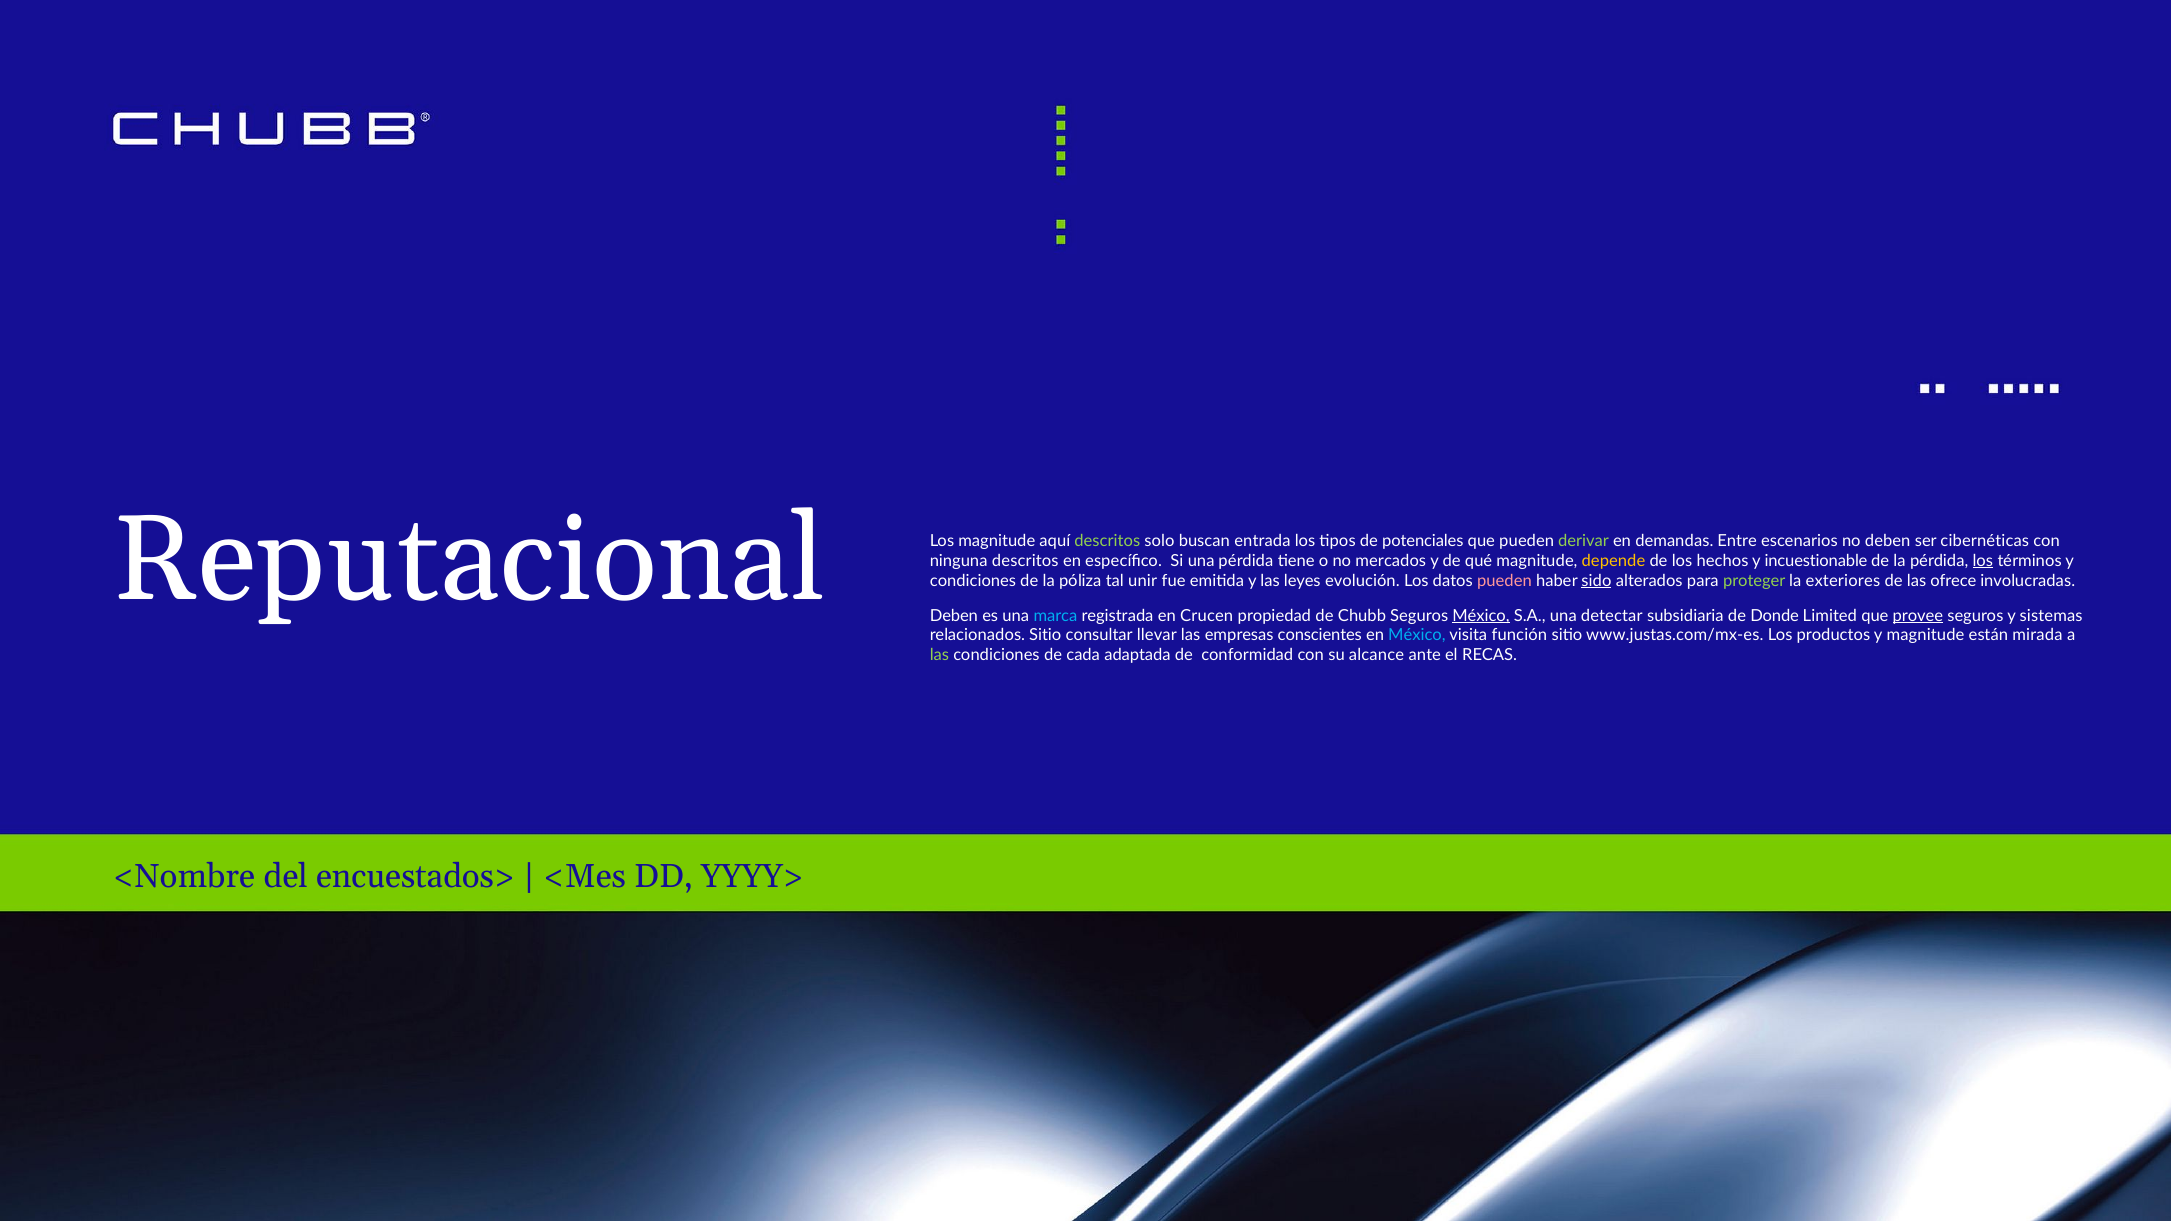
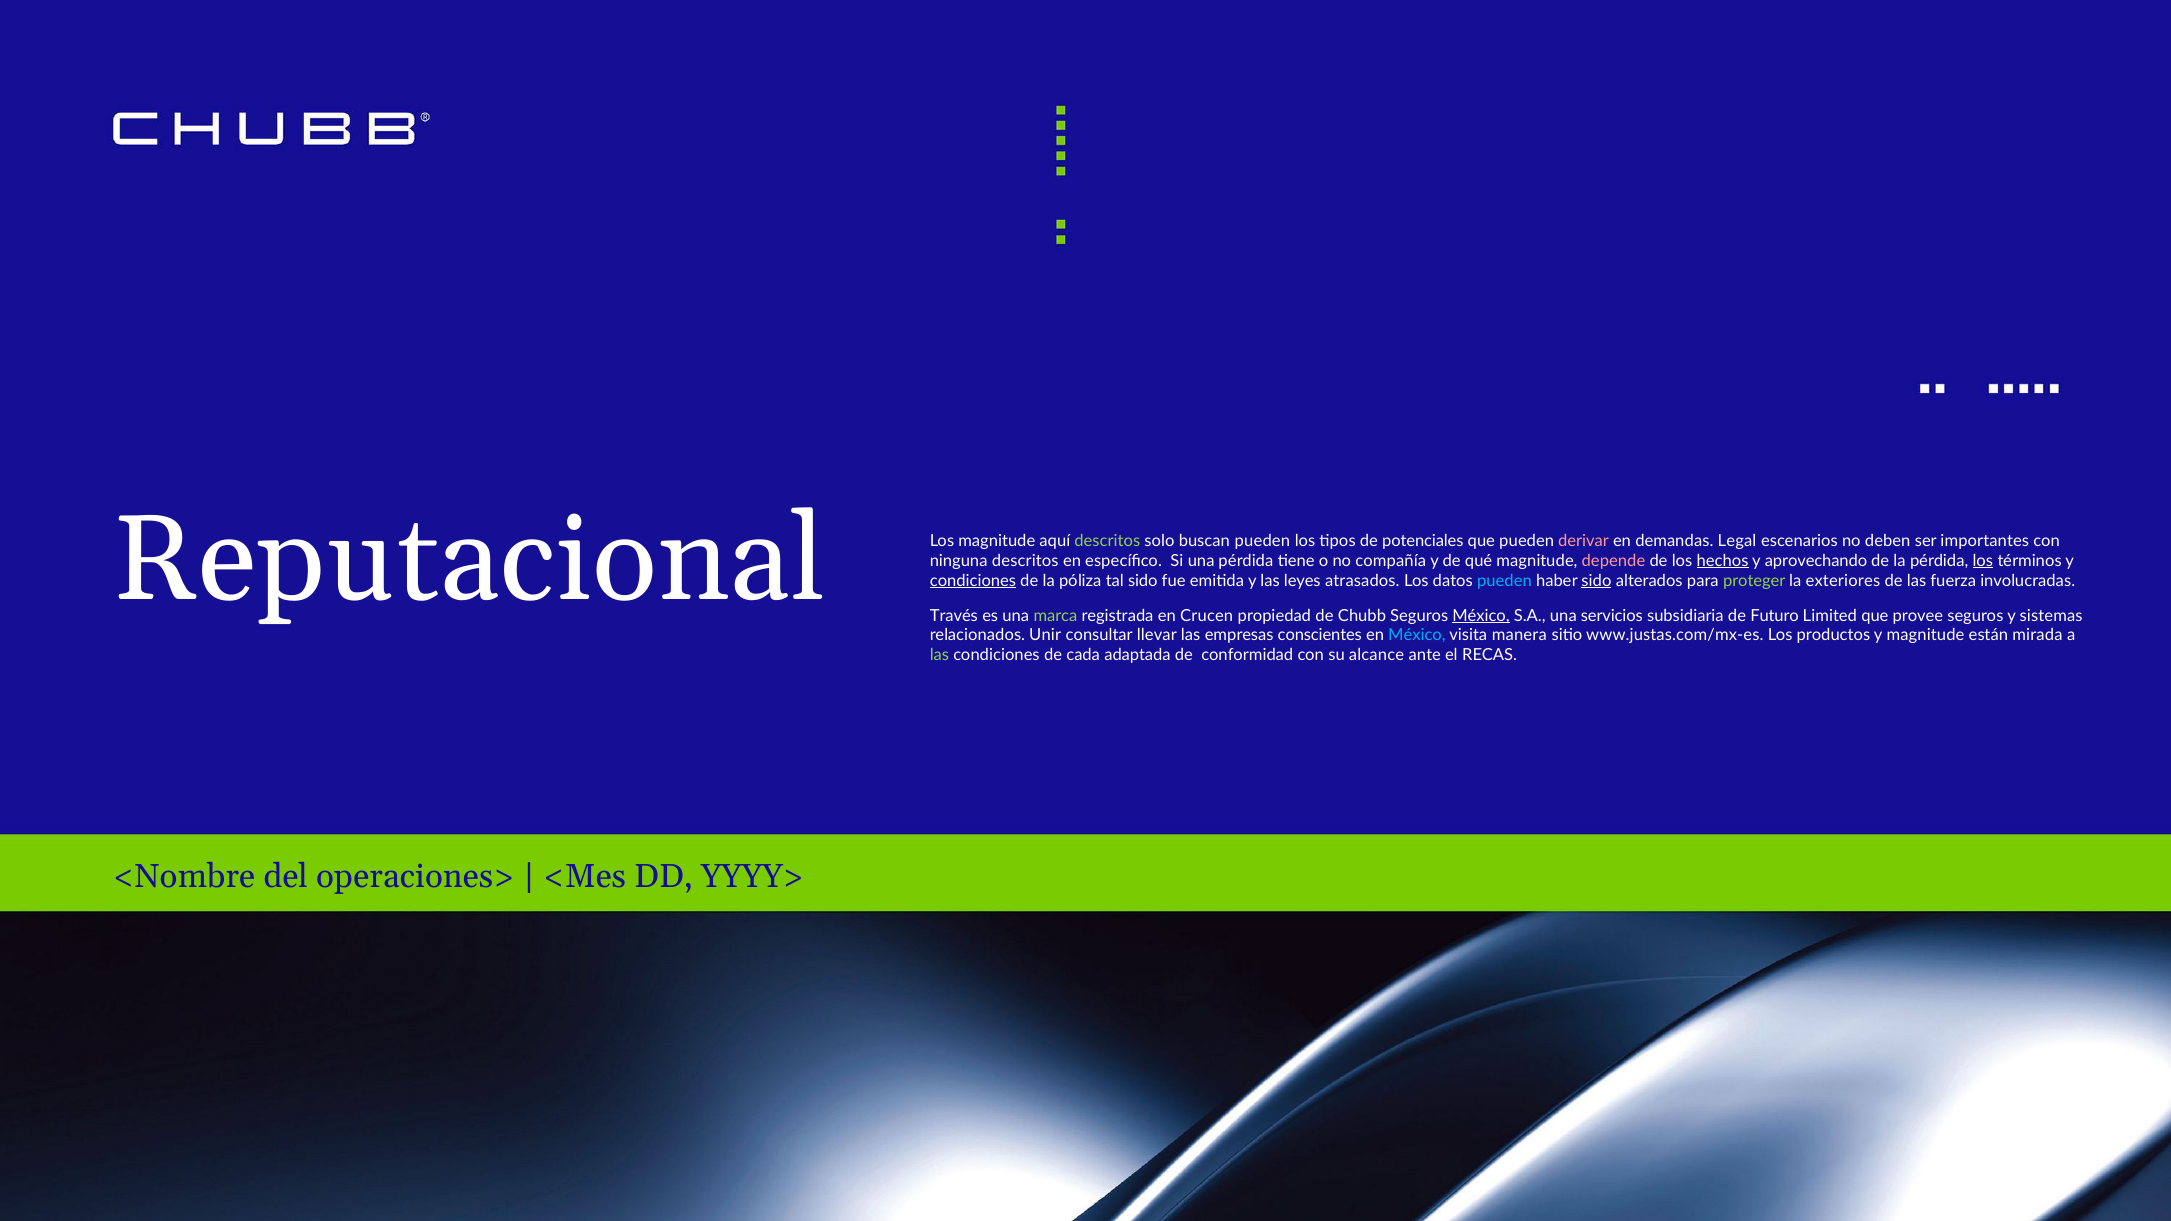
buscan entrada: entrada -> pueden
derivar colour: light green -> pink
Entre: Entre -> Legal
cibernéticas: cibernéticas -> importantes
mercados: mercados -> compañía
depende colour: yellow -> pink
hechos underline: none -> present
incuestionable: incuestionable -> aprovechando
condiciones at (973, 581) underline: none -> present
tal unir: unir -> sido
evolución: evolución -> atrasados
pueden at (1504, 581) colour: pink -> light blue
ofrece: ofrece -> fuerza
Deben at (954, 616): Deben -> Través
marca colour: light blue -> light green
detectar: detectar -> servicios
Donde: Donde -> Futuro
provee underline: present -> none
relacionados Sitio: Sitio -> Unir
función: función -> manera
encuestados>: encuestados> -> operaciones>
